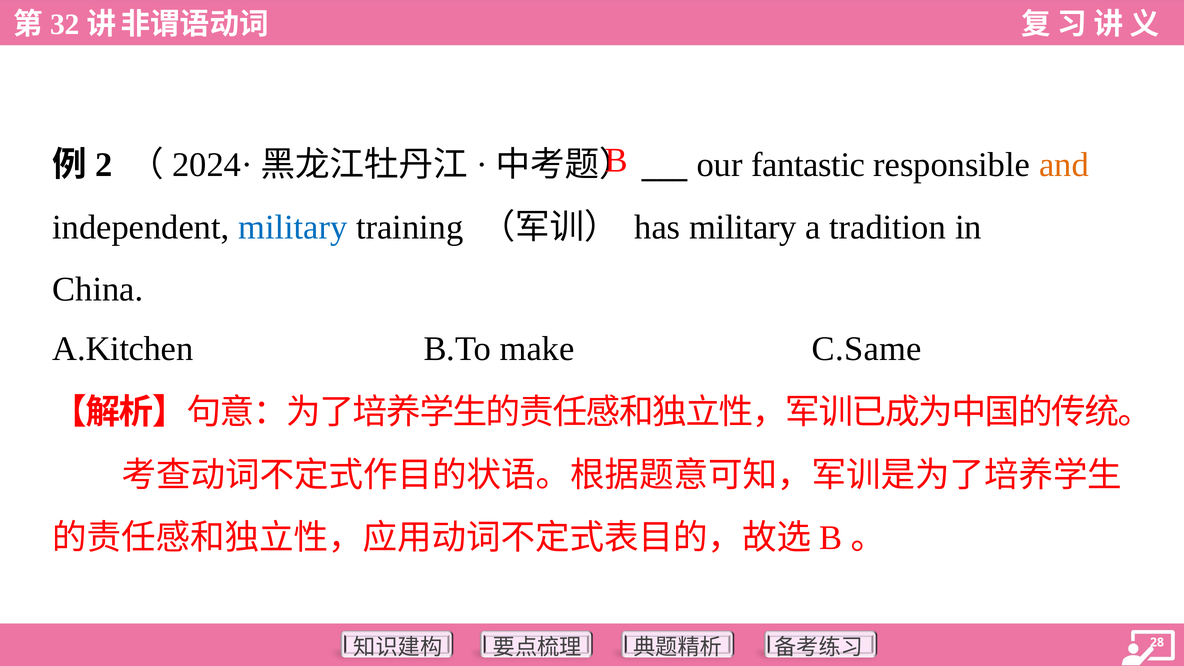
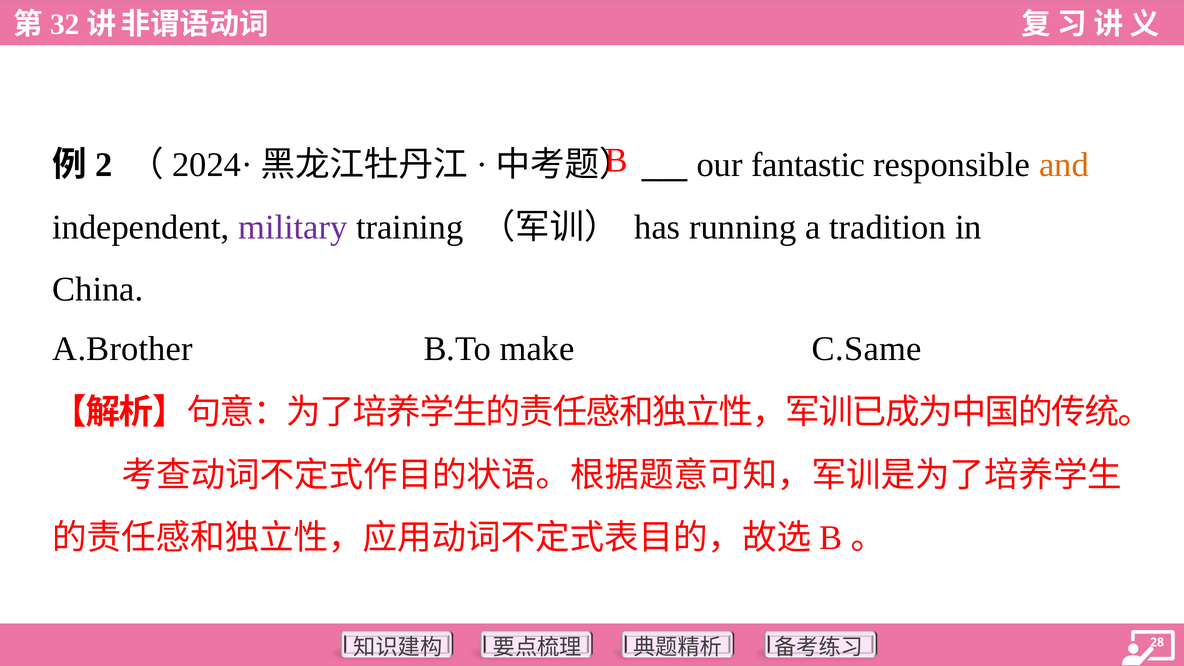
military at (293, 228) colour: blue -> purple
has military: military -> running
A.Kitchen: A.Kitchen -> A.Brother
